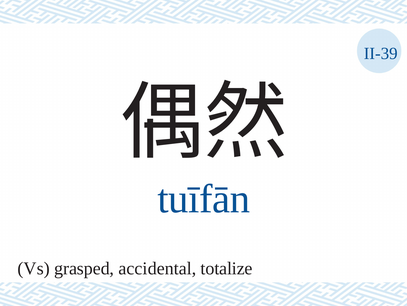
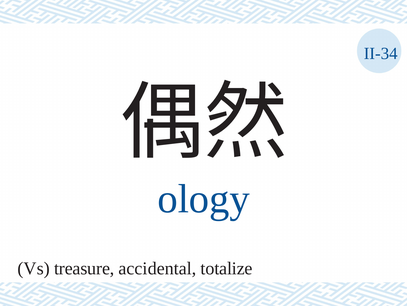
II-39: II-39 -> II-34
tuīfān: tuīfān -> ology
grasped: grasped -> treasure
